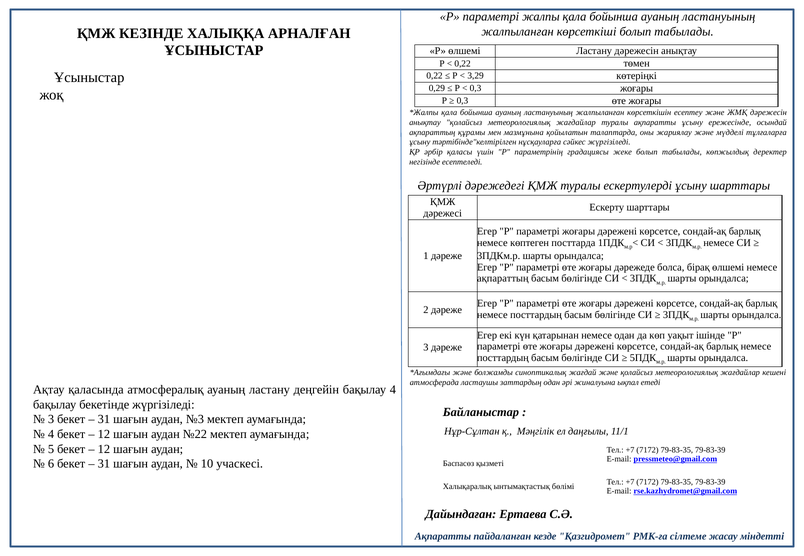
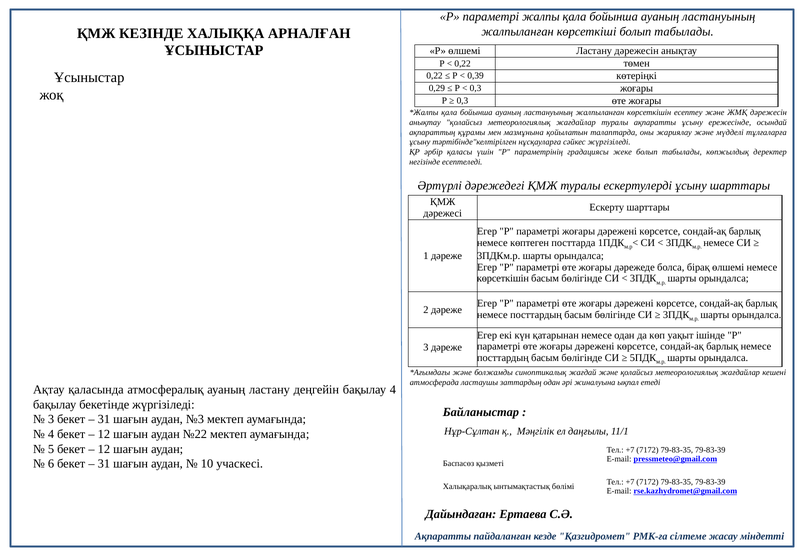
3,29: 3,29 -> 0,39
ақпараттың at (503, 279): ақпараттың -> көрсеткішін
